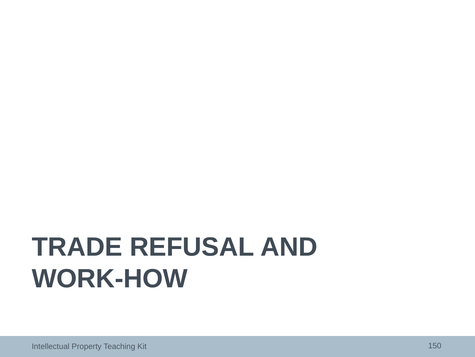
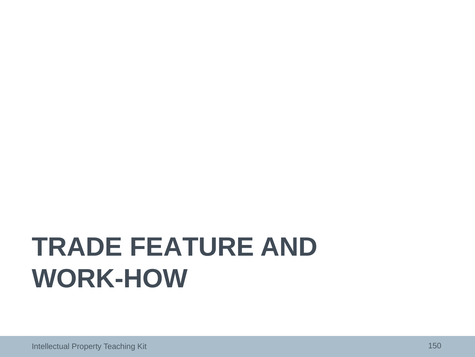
REFUSAL: REFUSAL -> FEATURE
